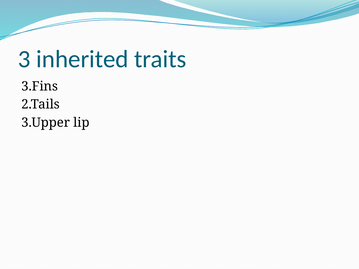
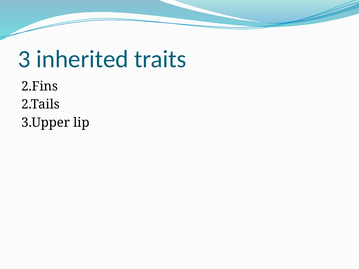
3.Fins: 3.Fins -> 2.Fins
